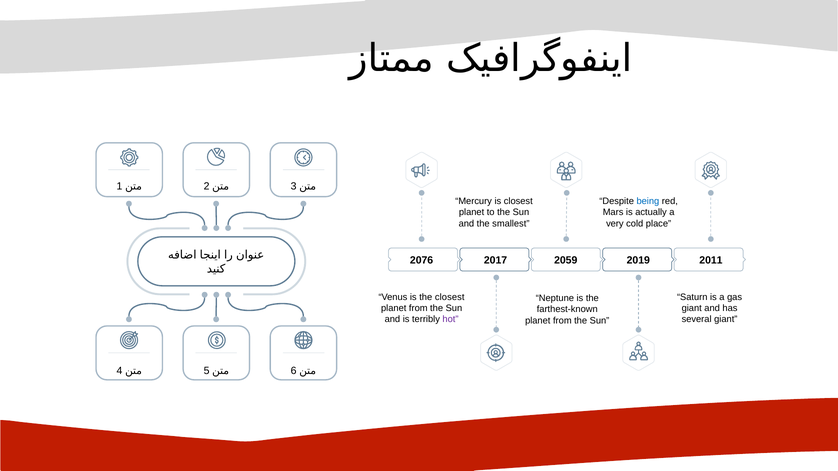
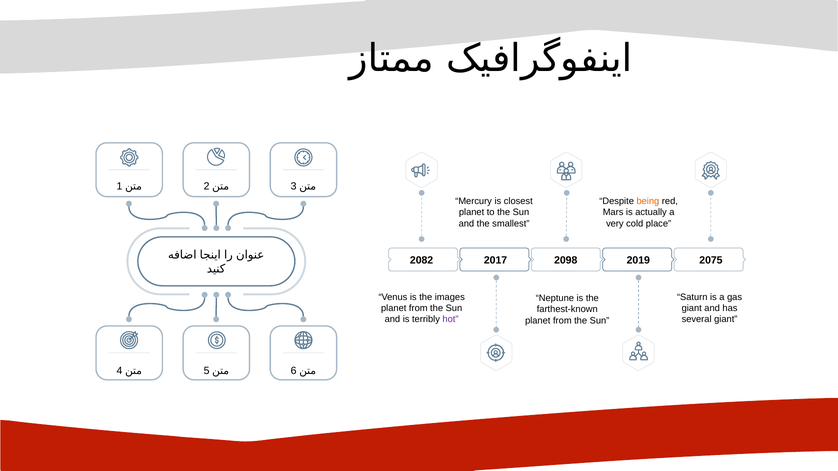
being colour: blue -> orange
2076: 2076 -> 2082
2059: 2059 -> 2098
2011: 2011 -> 2075
the closest: closest -> images
